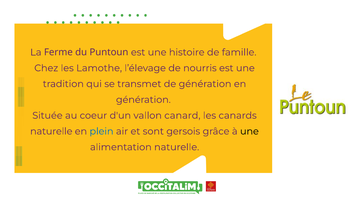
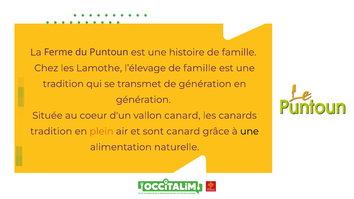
l’élevage de nourris: nourris -> famille
naturelle at (51, 131): naturelle -> tradition
plein colour: blue -> orange
sont gersois: gersois -> canard
